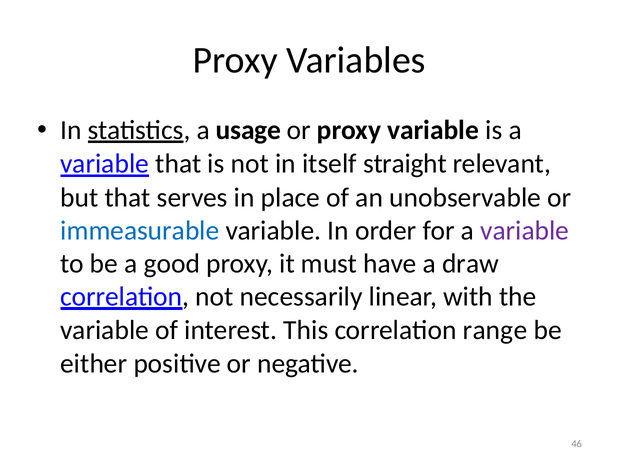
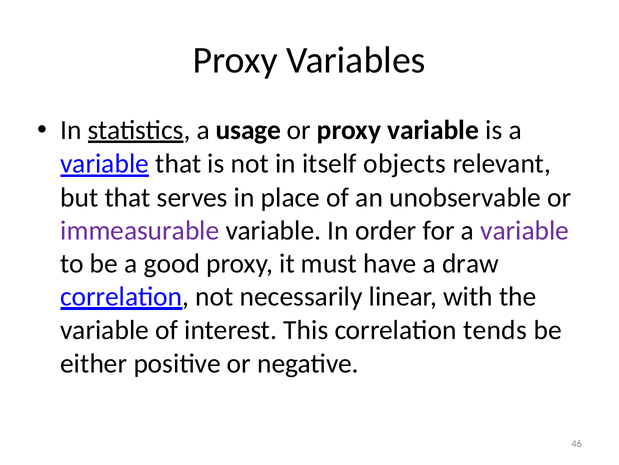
straight: straight -> objects
immeasurable colour: blue -> purple
range: range -> tends
